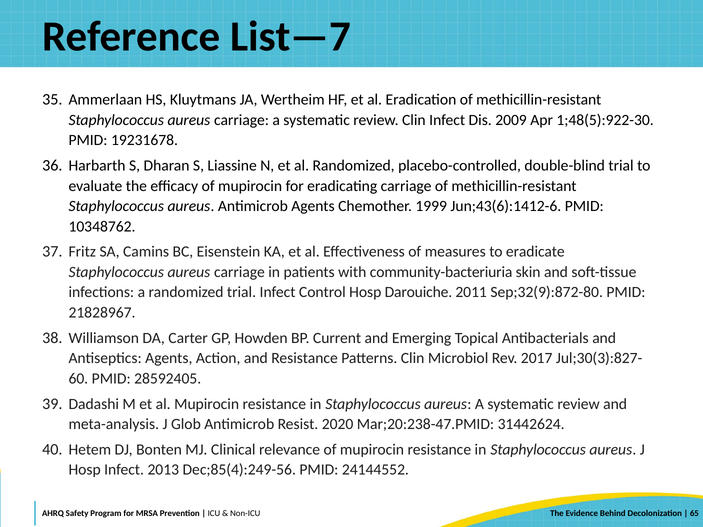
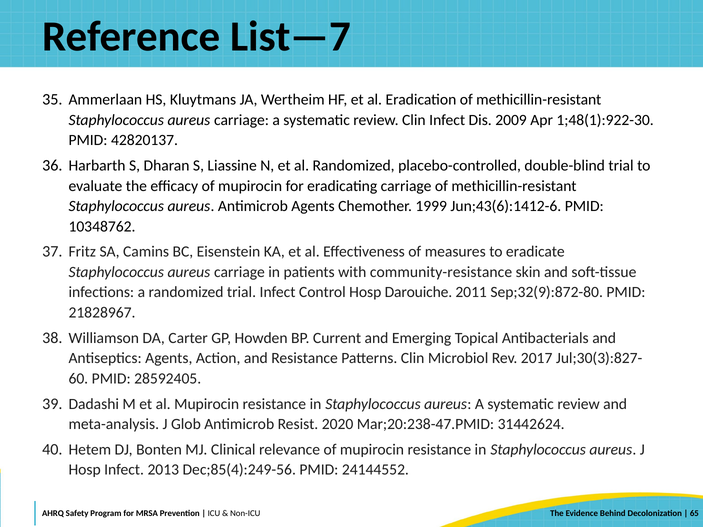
1;48(5):922-30: 1;48(5):922-30 -> 1;48(1):922-30
19231678: 19231678 -> 42820137
community-bacteriuria: community-bacteriuria -> community-resistance
